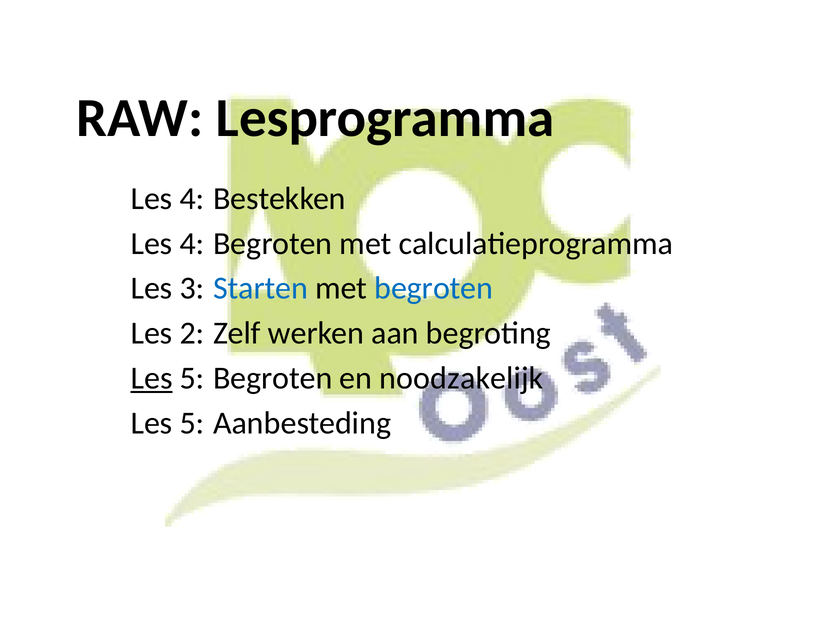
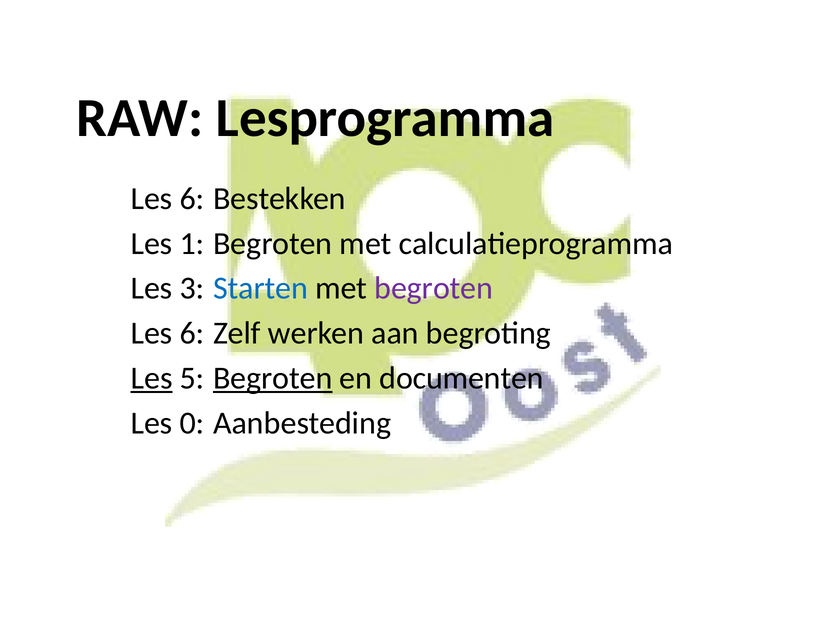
4 at (192, 199): 4 -> 6
4 at (192, 243): 4 -> 1
begroten at (434, 288) colour: blue -> purple
2 at (192, 333): 2 -> 6
Begroten at (273, 378) underline: none -> present
noodzakelijk: noodzakelijk -> documenten
5 at (192, 423): 5 -> 0
